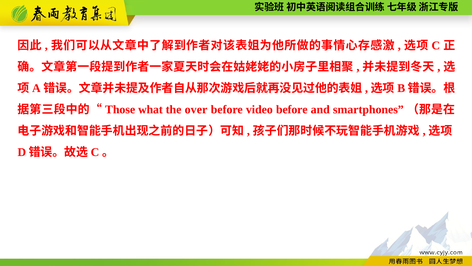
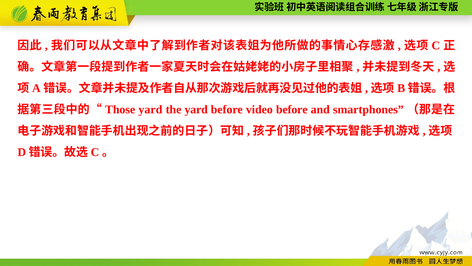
what at (150, 109): what -> yard
the over: over -> yard
